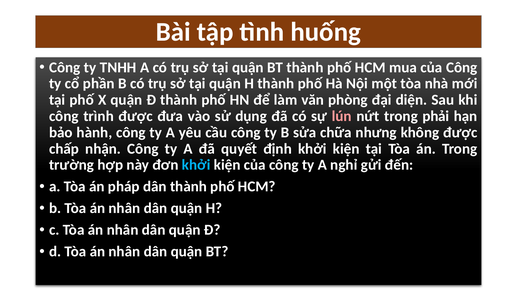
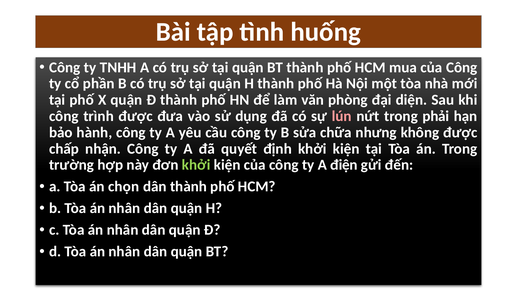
khởi at (196, 165) colour: light blue -> light green
nghỉ: nghỉ -> điện
pháp: pháp -> chọn
